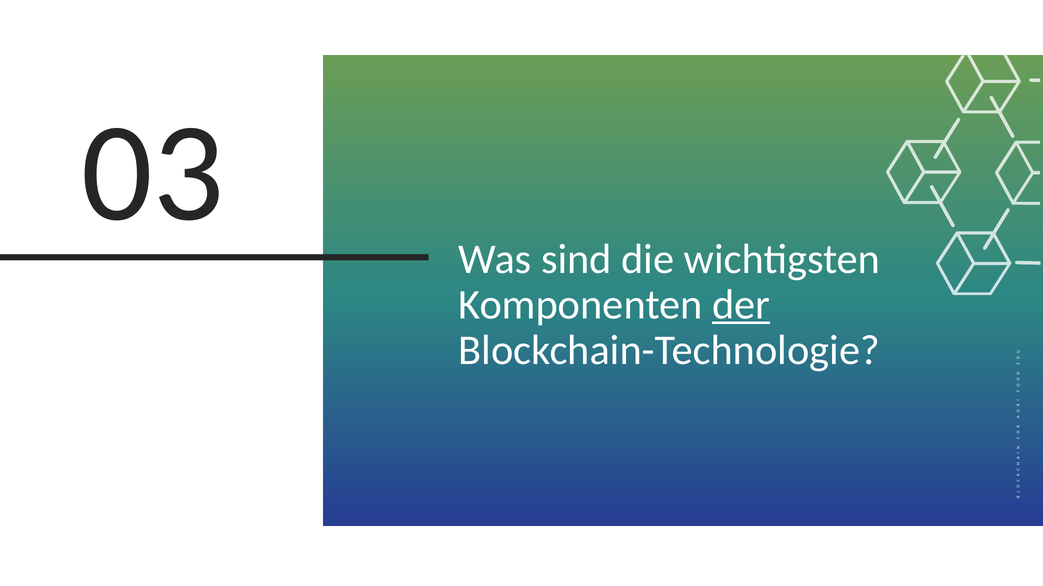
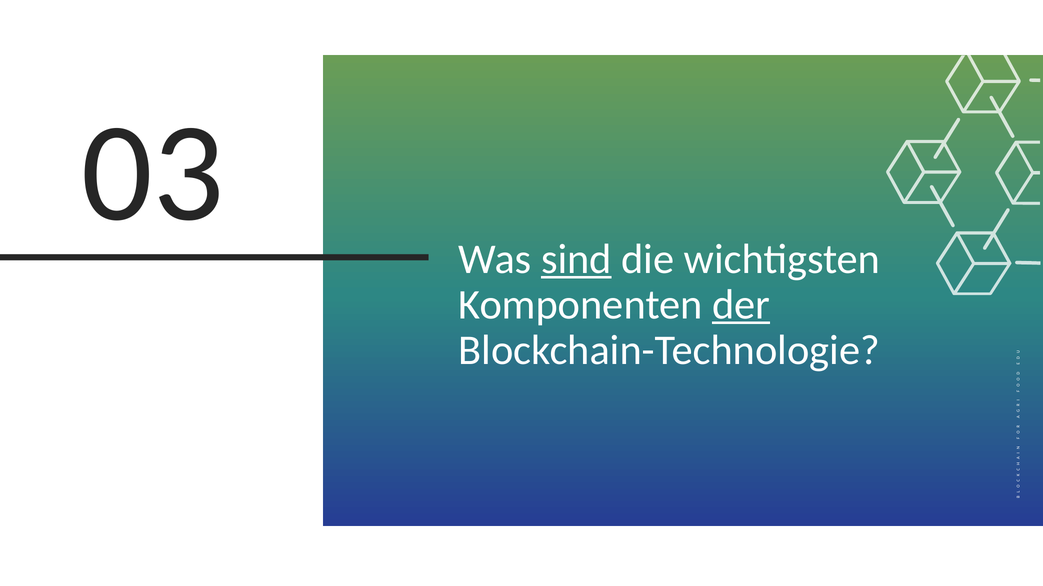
sind underline: none -> present
